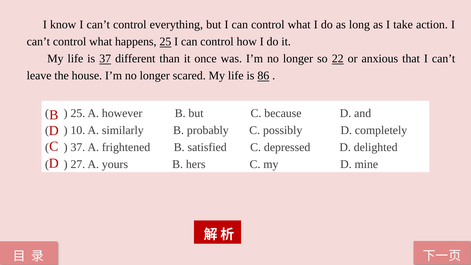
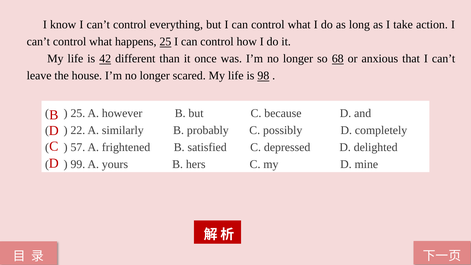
is 37: 37 -> 42
22: 22 -> 68
86: 86 -> 98
10: 10 -> 22
37 at (78, 147): 37 -> 57
27: 27 -> 99
